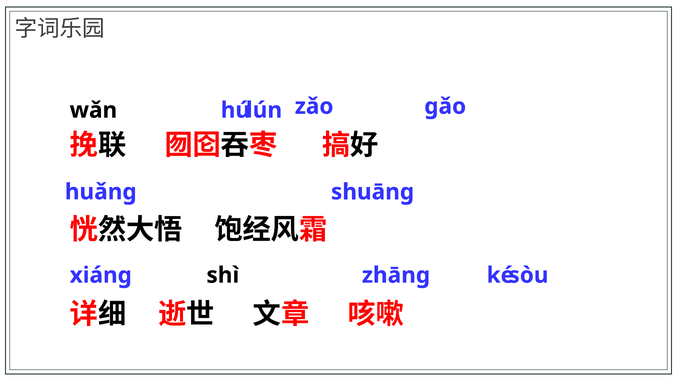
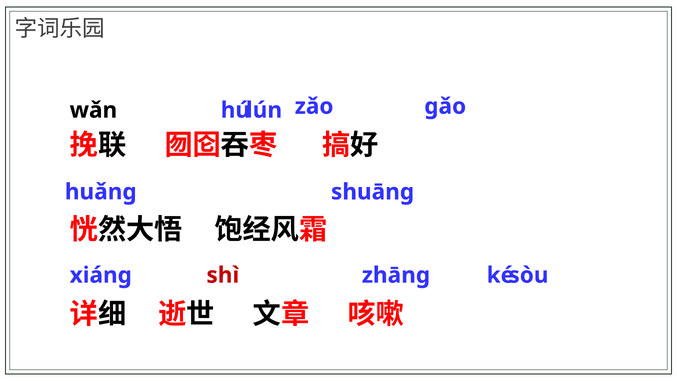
shì colour: black -> red
